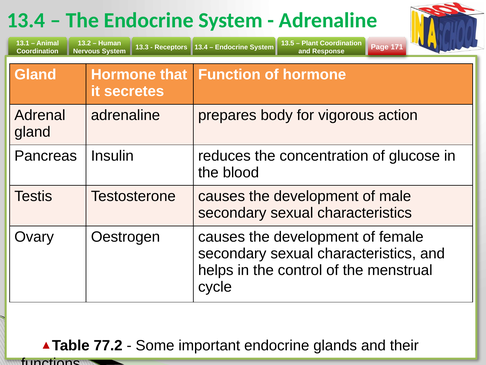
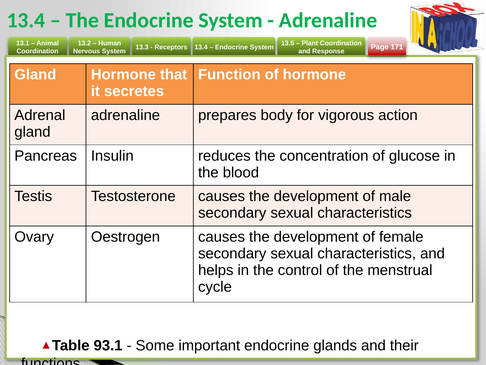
77.2: 77.2 -> 93.1
